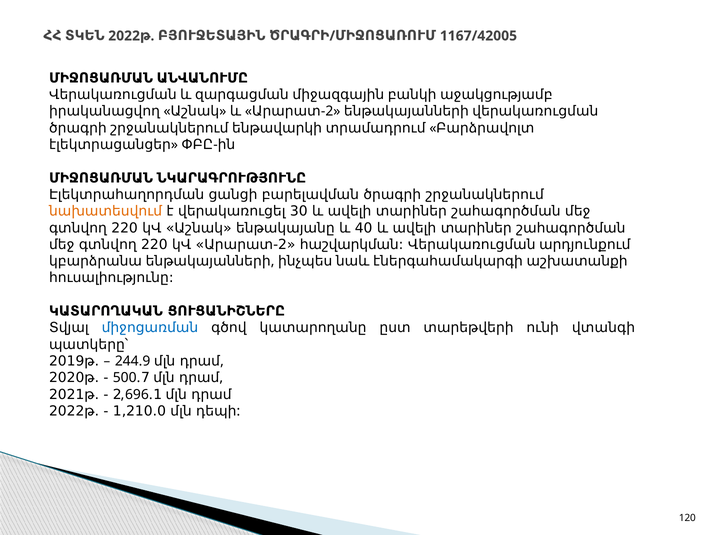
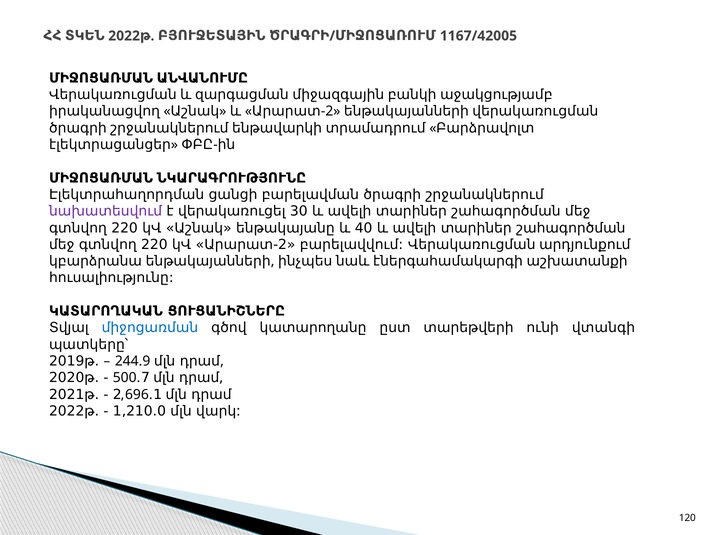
նախատեսվում colour: orange -> purple
հաշվարկման: հաշվարկման -> բարելավվում
դեպի: դեպի -> վարկ
